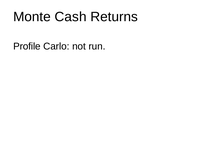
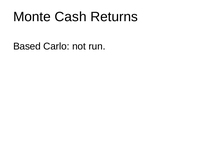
Profile: Profile -> Based
